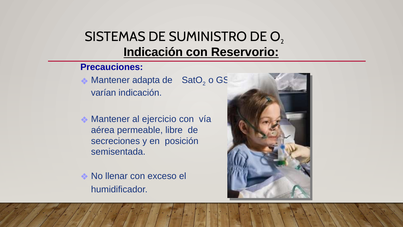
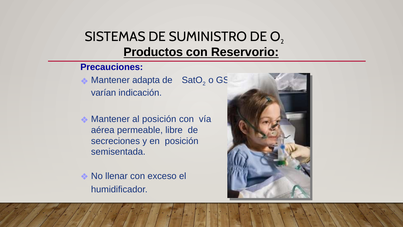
Indicación at (153, 52): Indicación -> Productos
al ejercicio: ejercicio -> posición
